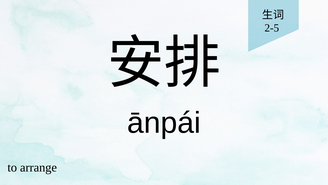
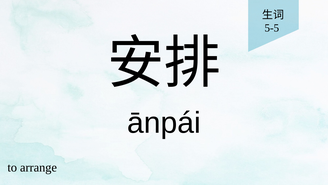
2-5: 2-5 -> 5-5
